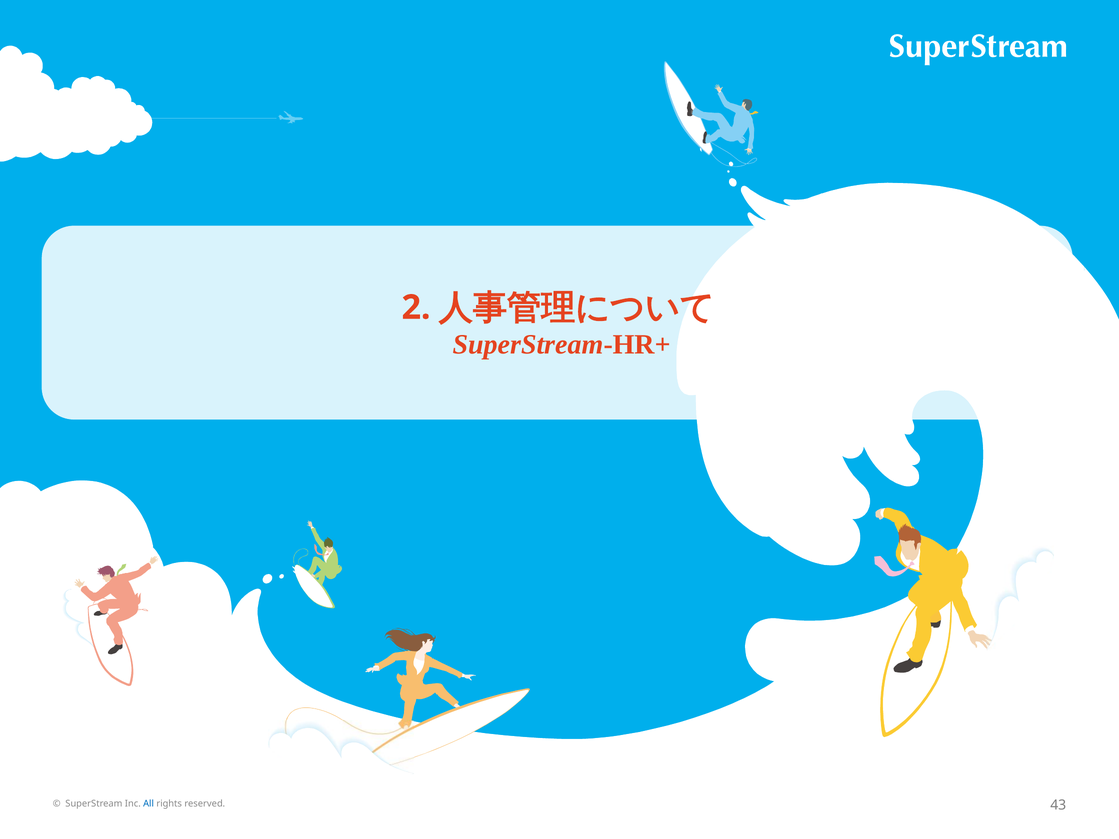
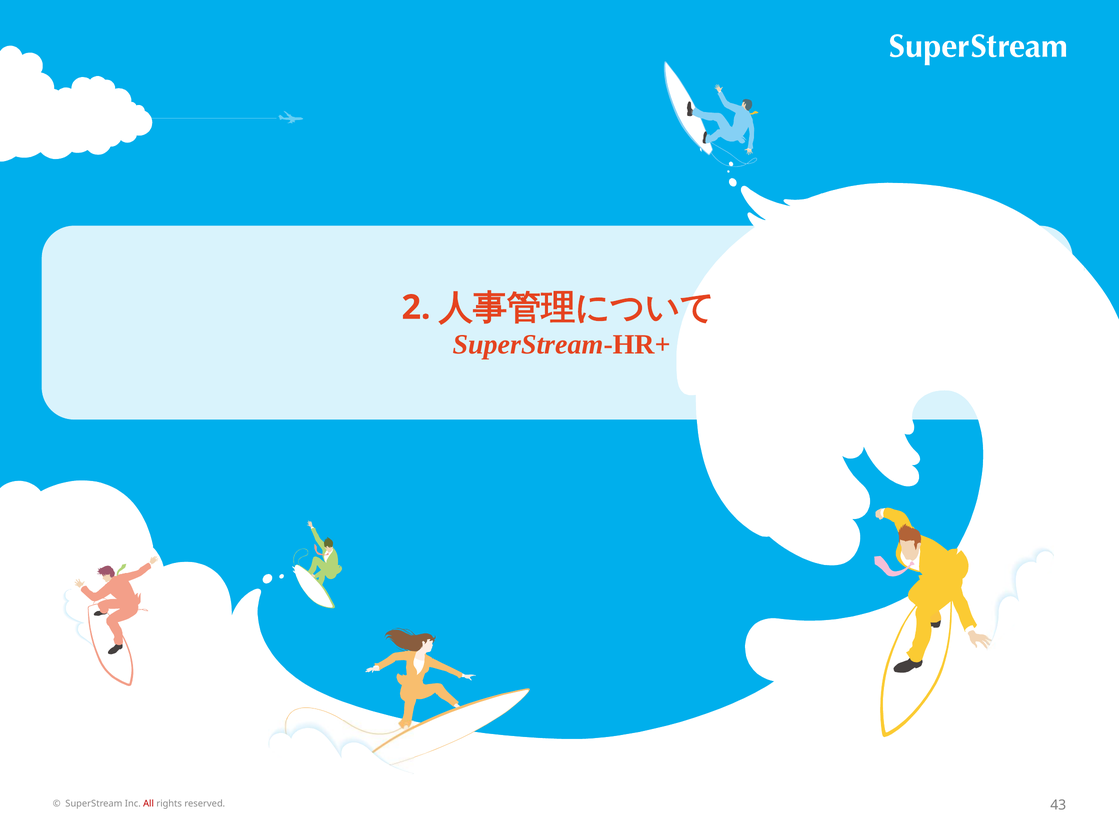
All colour: blue -> red
